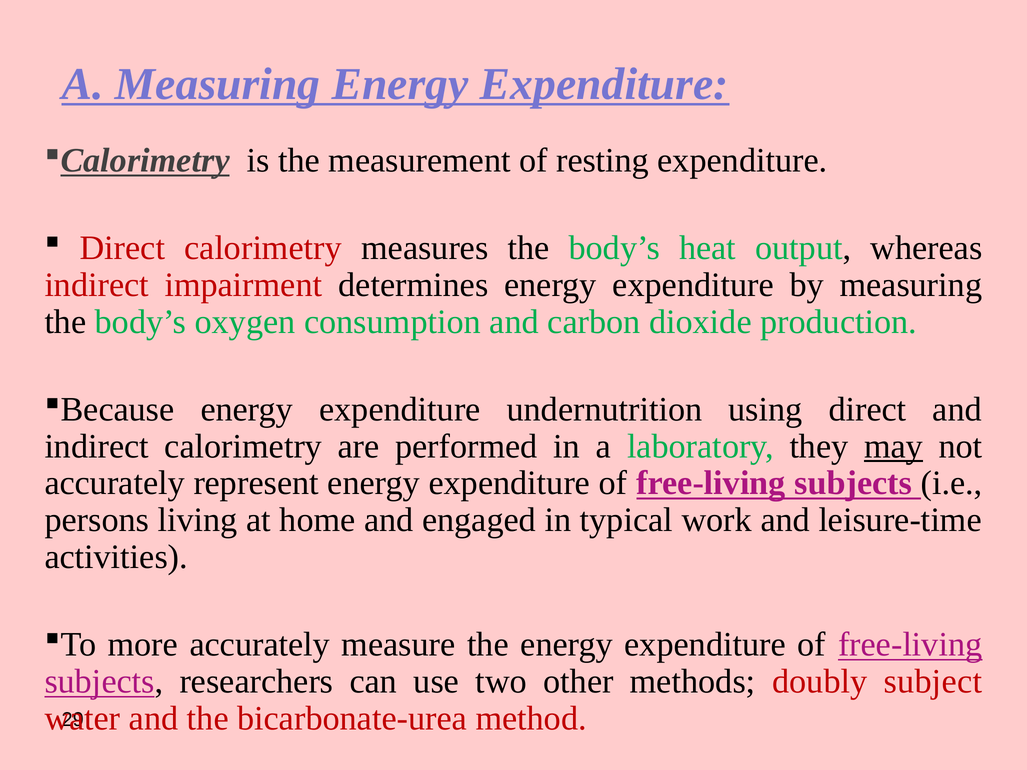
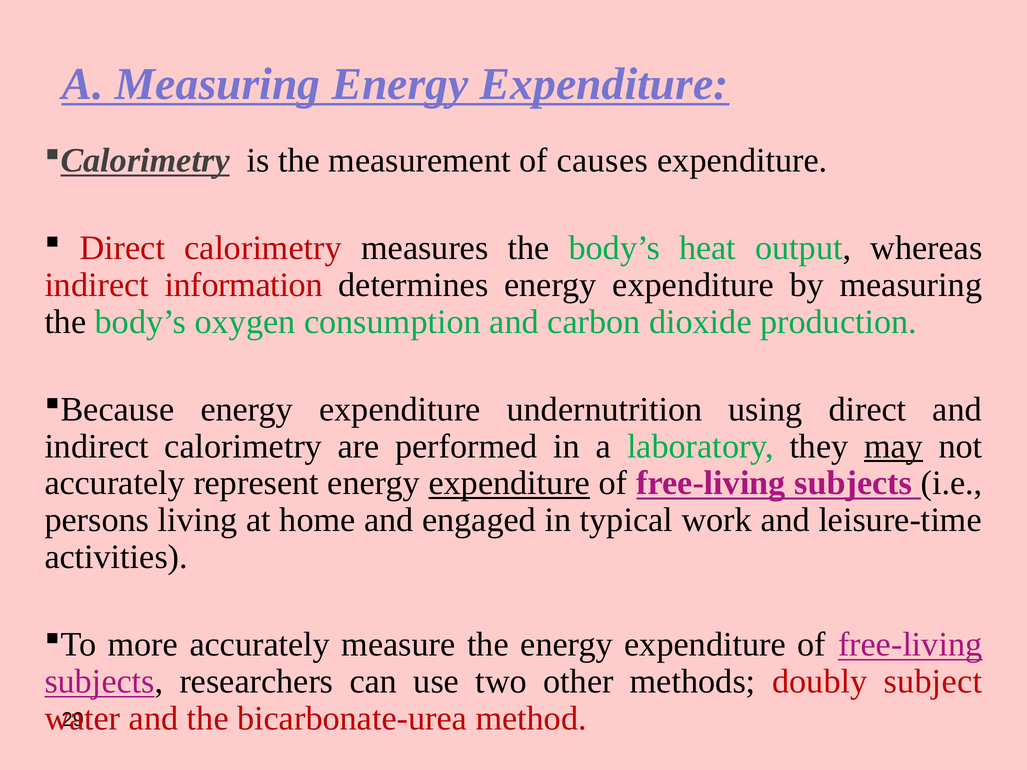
resting: resting -> causes
impairment: impairment -> information
expenditure at (509, 483) underline: none -> present
